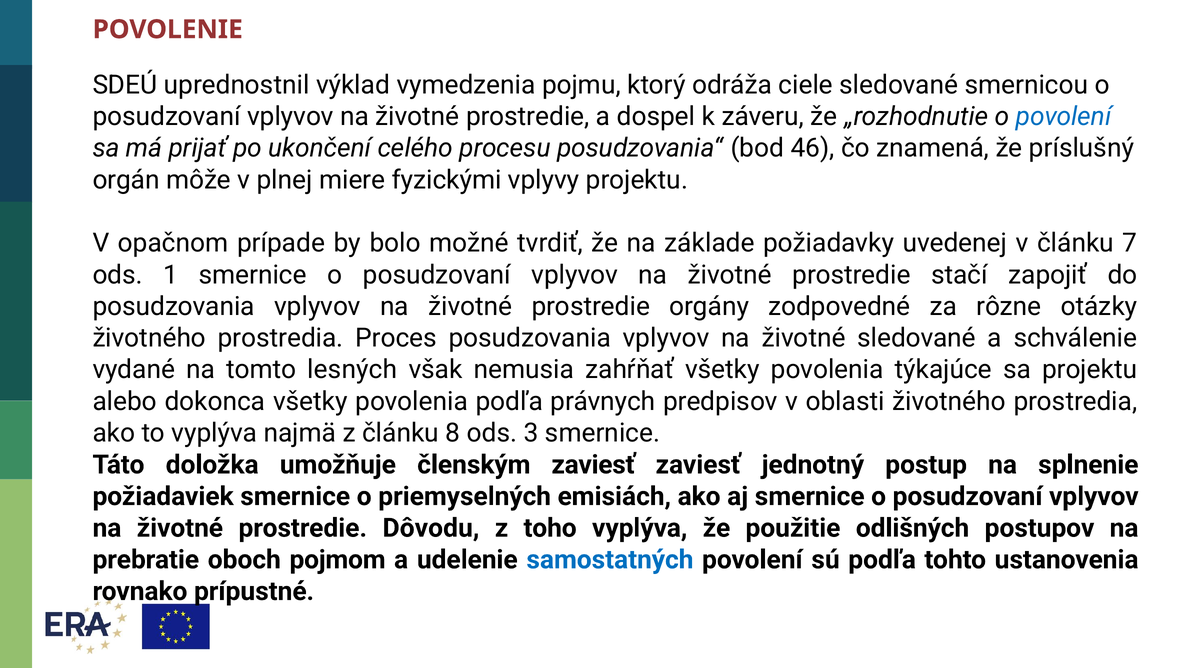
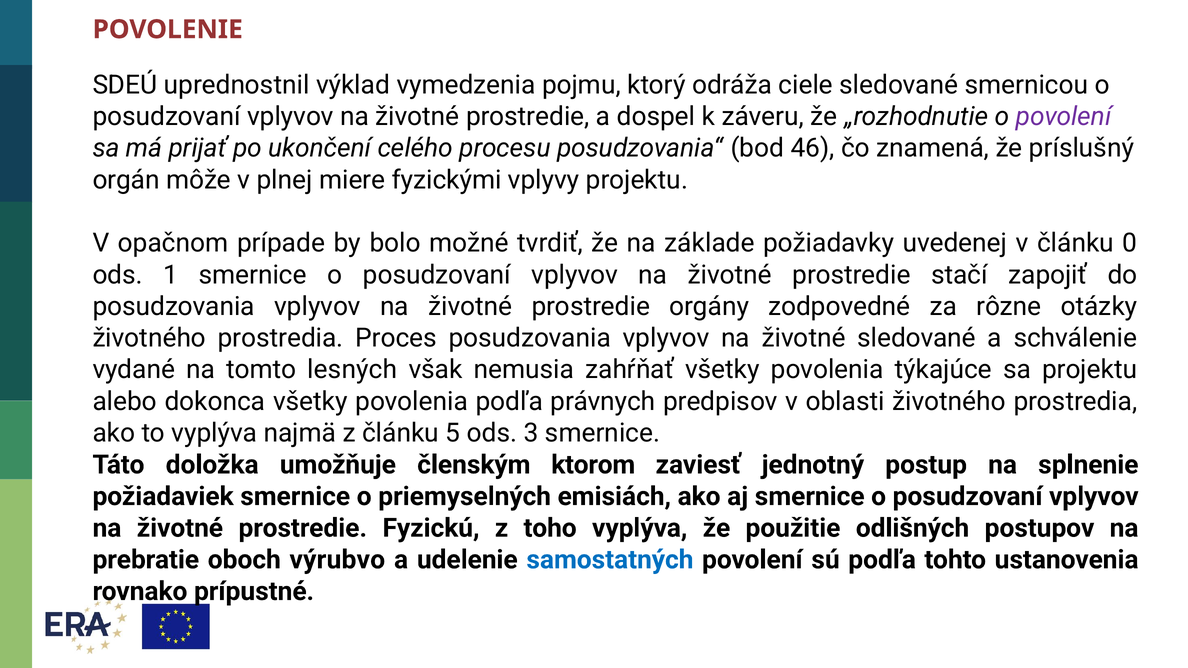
povolení at (1064, 117) colour: blue -> purple
7: 7 -> 0
8: 8 -> 5
členským zaviesť: zaviesť -> ktorom
Dôvodu: Dôvodu -> Fyzickú
pojmom: pojmom -> výrubvo
